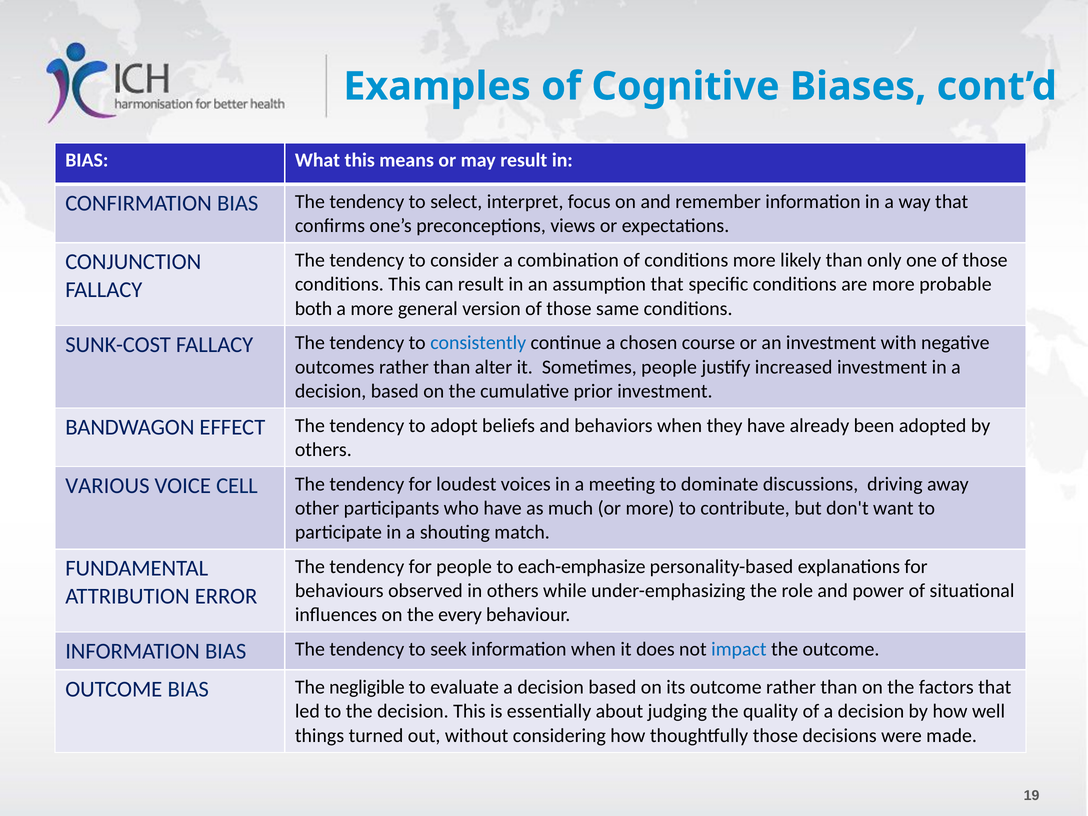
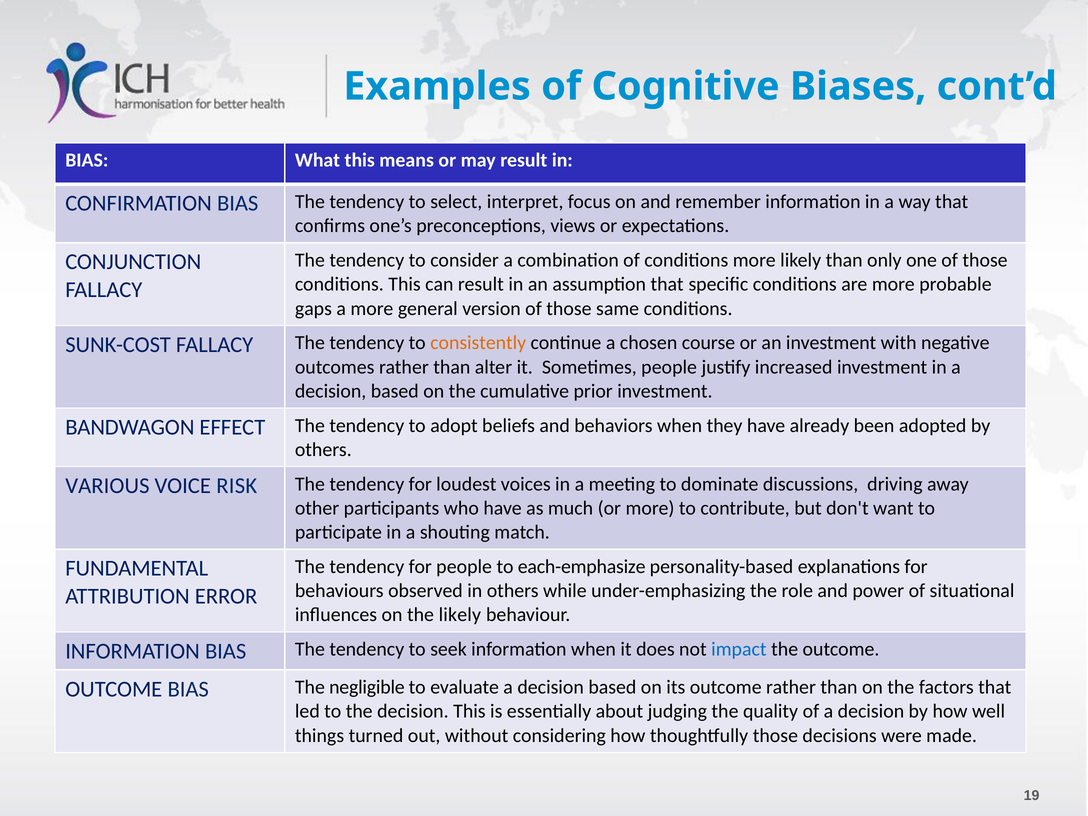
both: both -> gaps
consistently colour: blue -> orange
CELL: CELL -> RISK
the every: every -> likely
